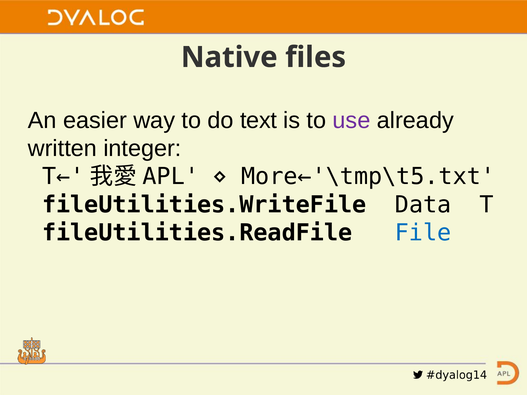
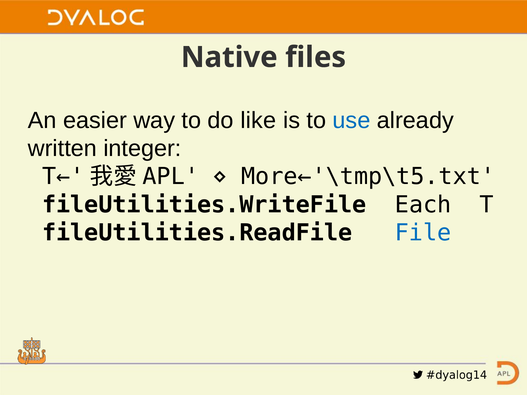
text: text -> like
use colour: purple -> blue
Data: Data -> Each
